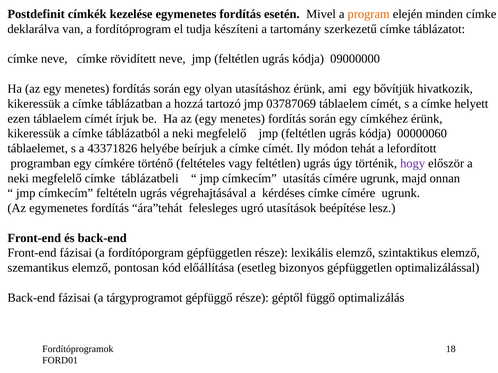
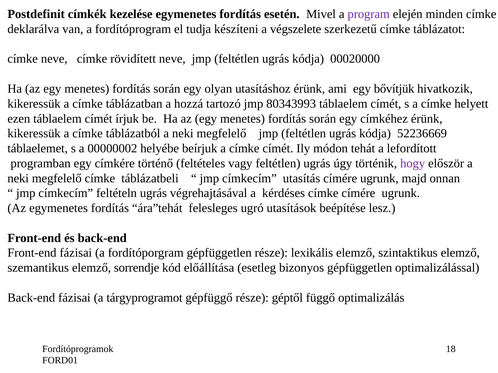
program colour: orange -> purple
tartomány: tartomány -> végszelete
09000000: 09000000 -> 00020000
03787069: 03787069 -> 80343993
00000060: 00000060 -> 52236669
43371826: 43371826 -> 00000002
pontosan: pontosan -> sorrendje
